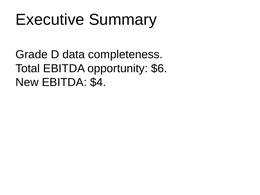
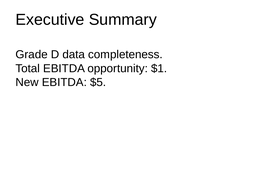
$6: $6 -> $1
$4: $4 -> $5
